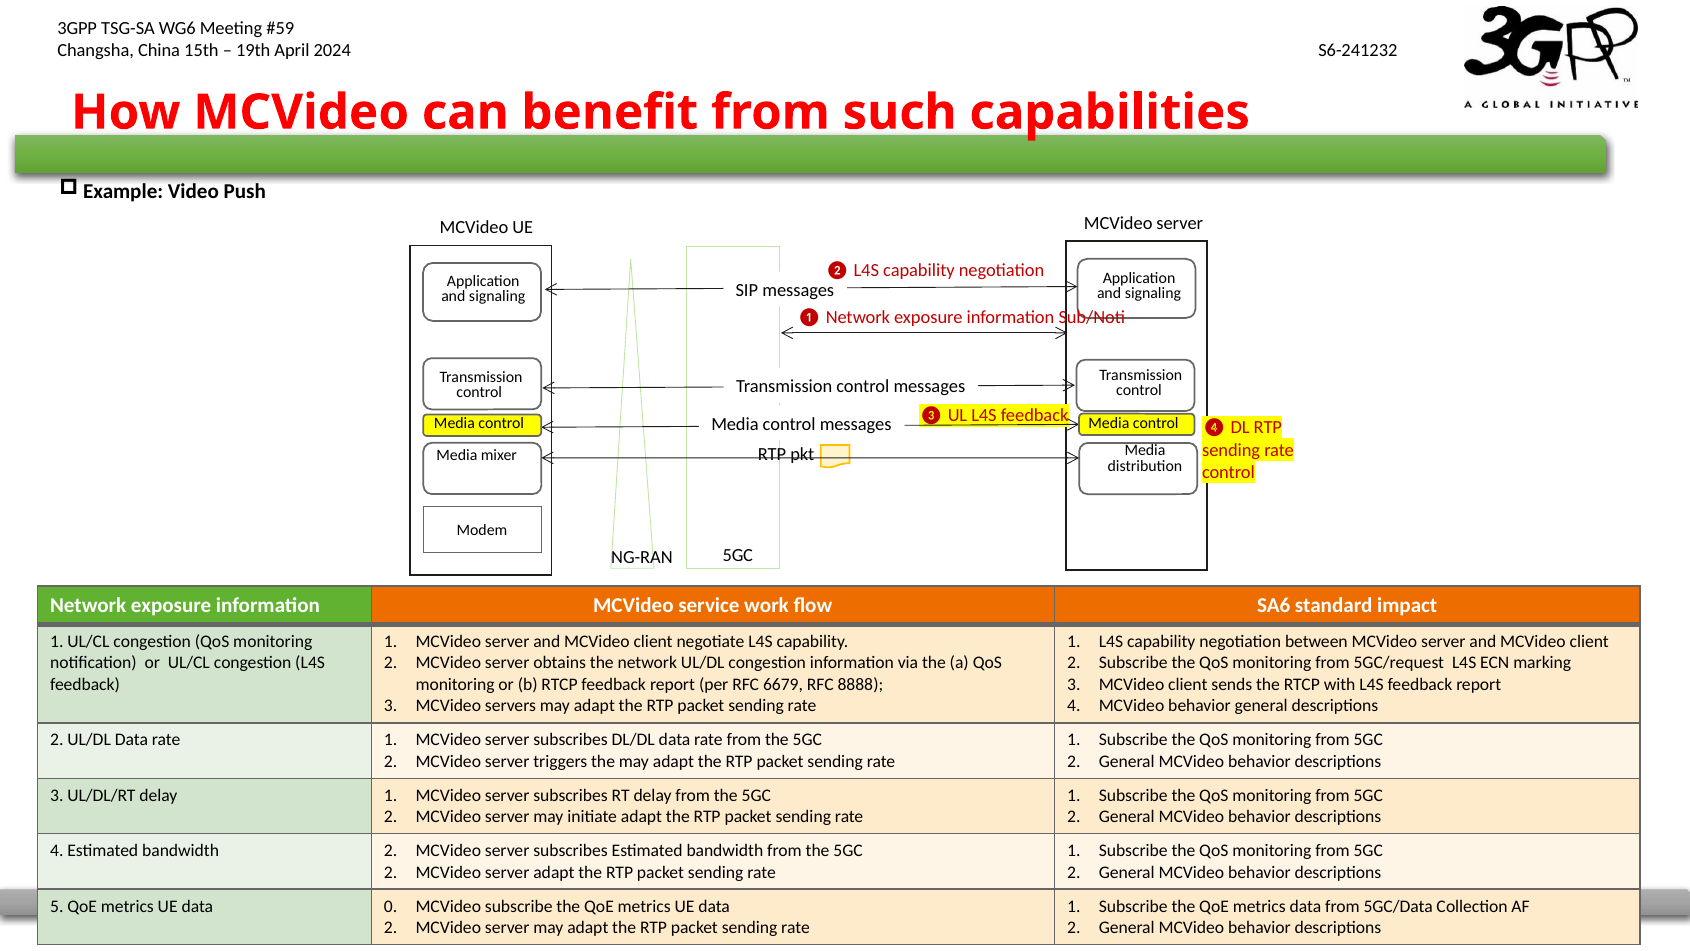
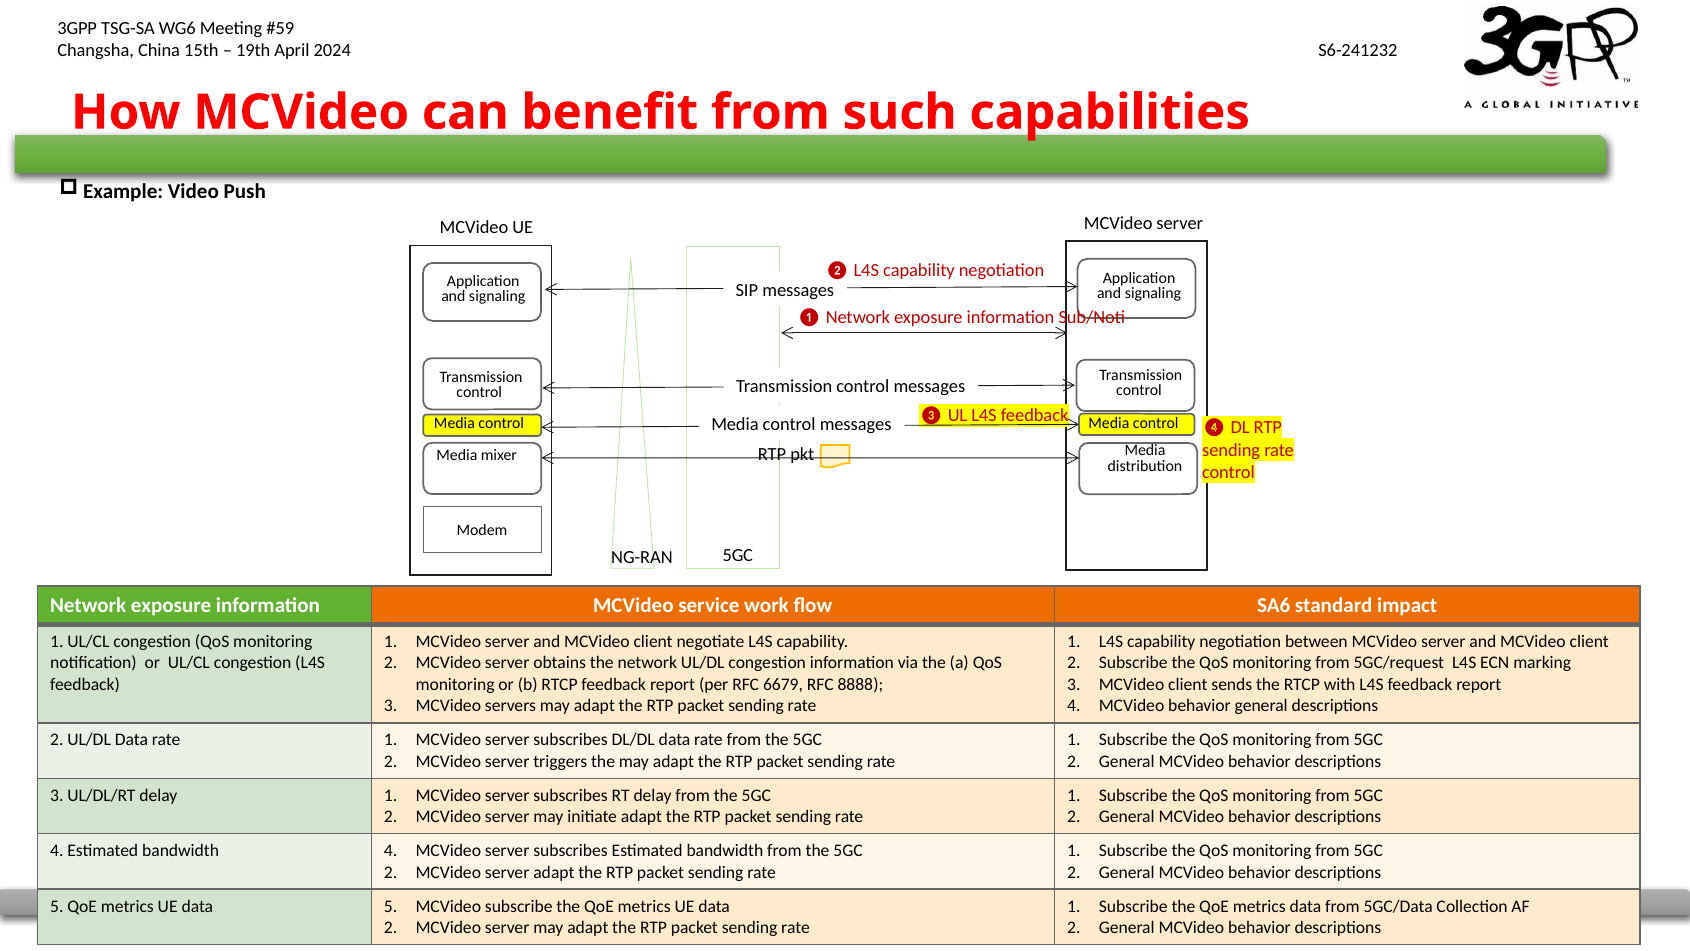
bandwidth 2: 2 -> 4
data 0: 0 -> 5
